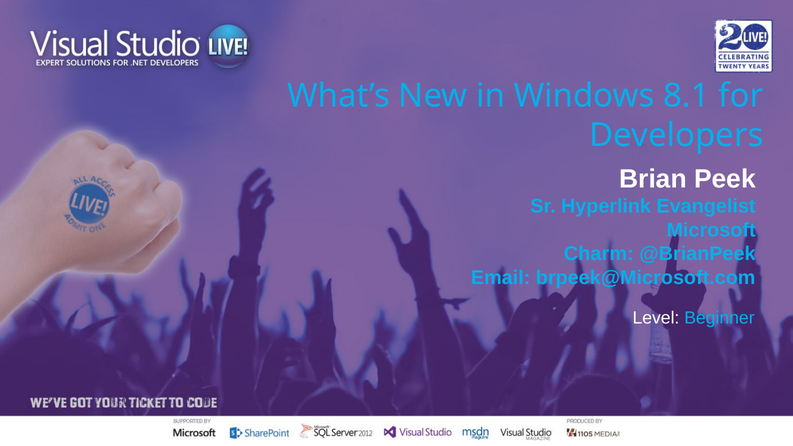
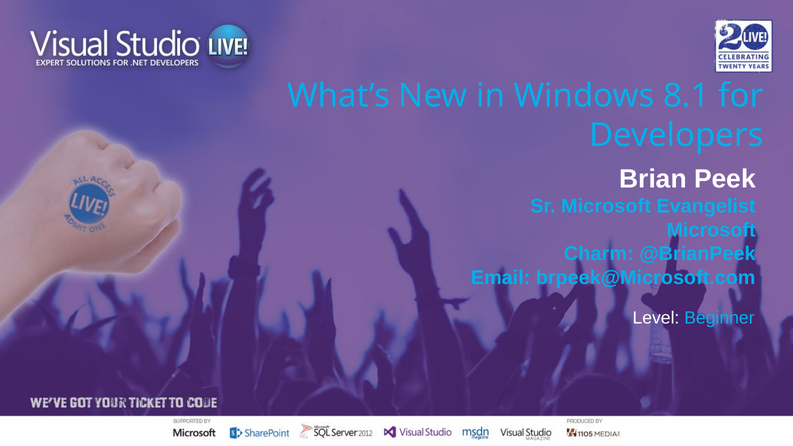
Sr Hyperlink: Hyperlink -> Microsoft
